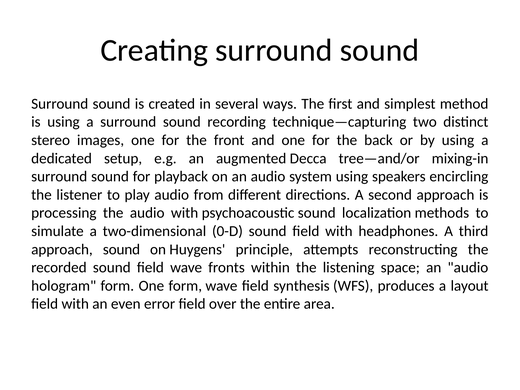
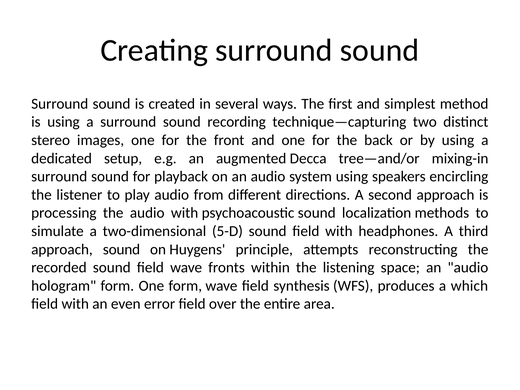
0-D: 0-D -> 5-D
layout: layout -> which
